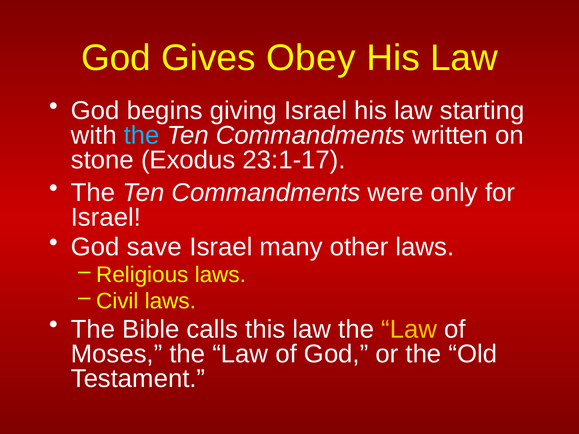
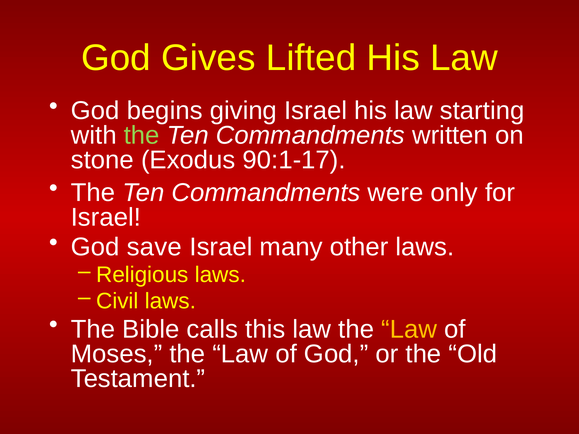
Obey: Obey -> Lifted
the at (142, 135) colour: light blue -> light green
23:1-17: 23:1-17 -> 90:1-17
